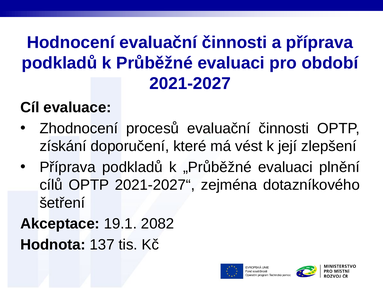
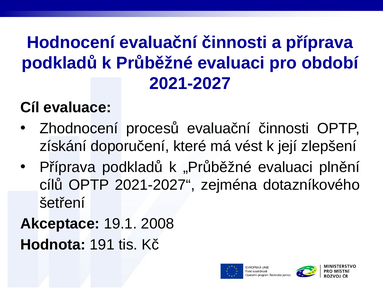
2082: 2082 -> 2008
137: 137 -> 191
